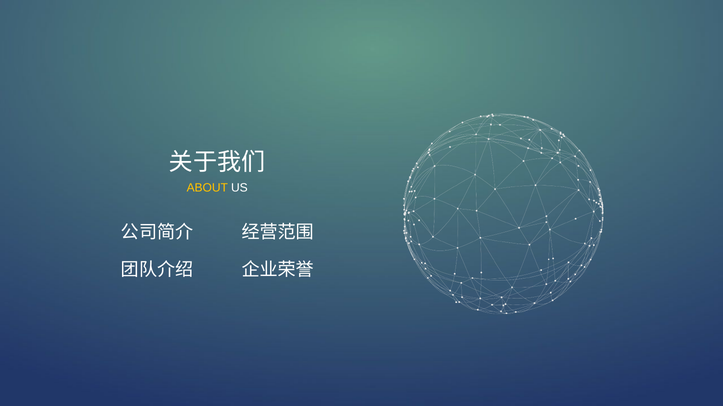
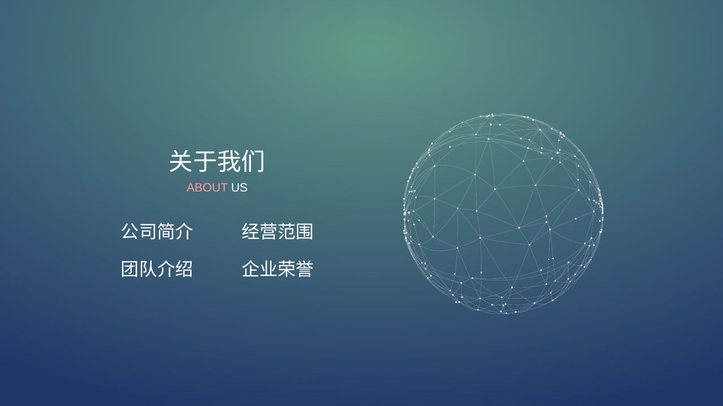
ABOUT colour: yellow -> pink
